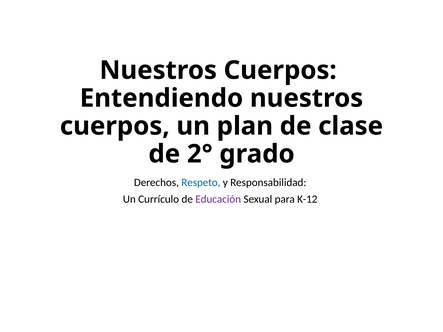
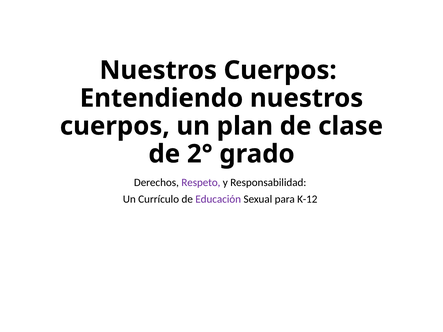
Respeto colour: blue -> purple
